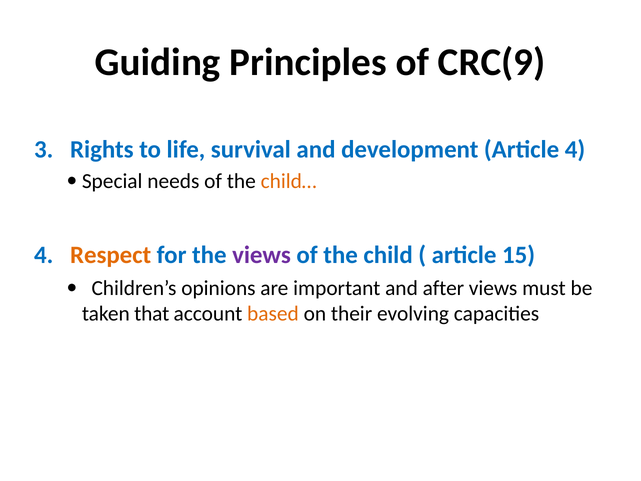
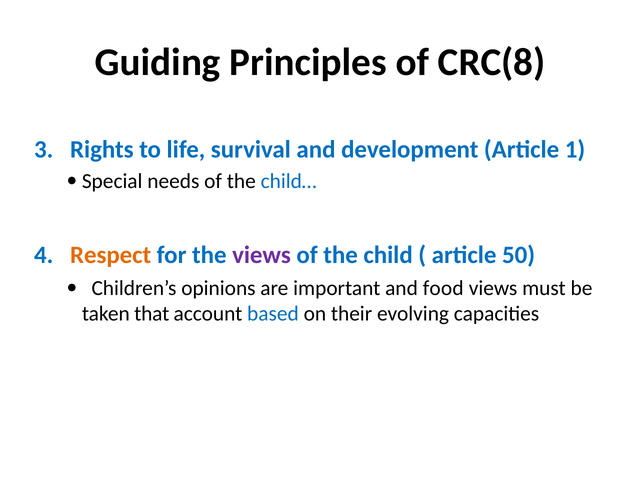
CRC(9: CRC(9 -> CRC(8
Article 4: 4 -> 1
child… colour: orange -> blue
15: 15 -> 50
after: after -> food
based colour: orange -> blue
